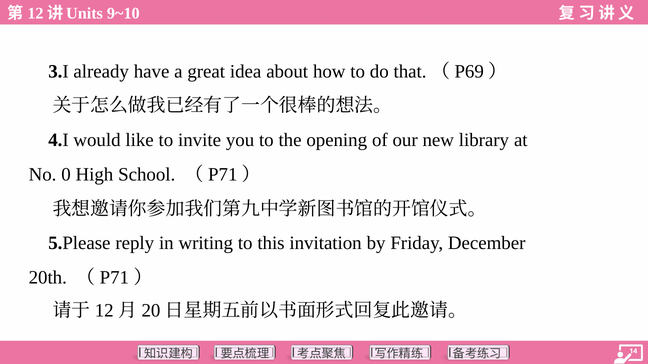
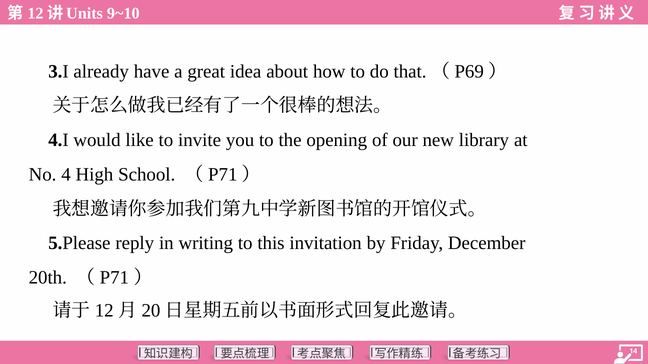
0: 0 -> 4
